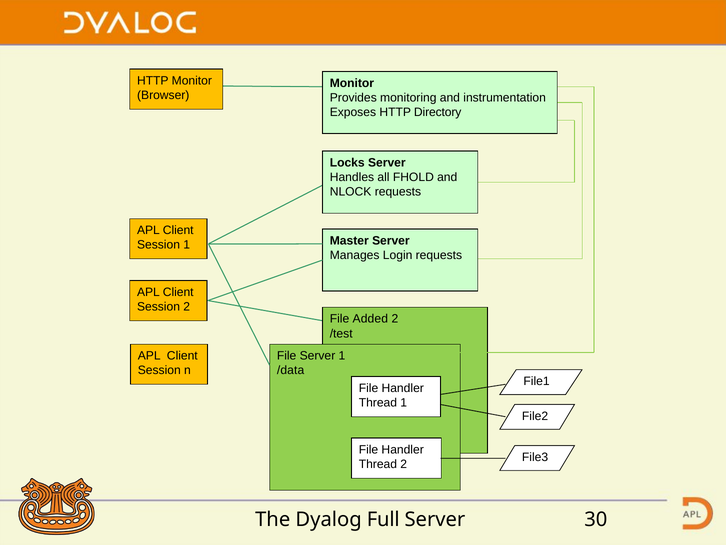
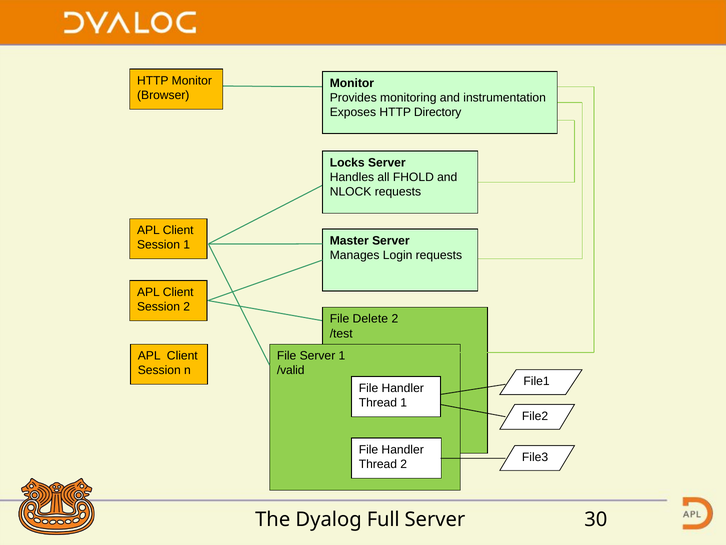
Added: Added -> Delete
/data: /data -> /valid
